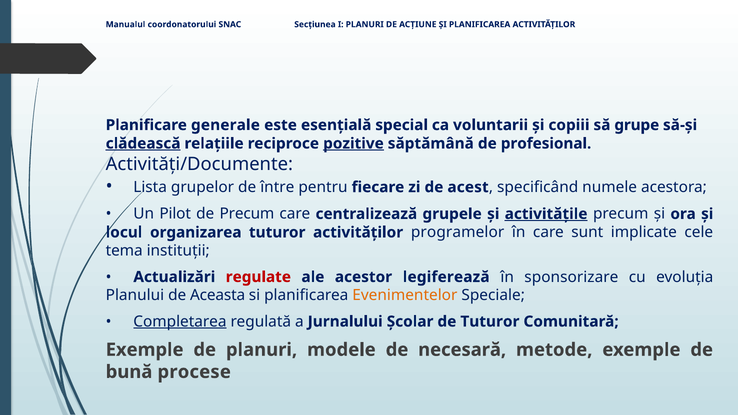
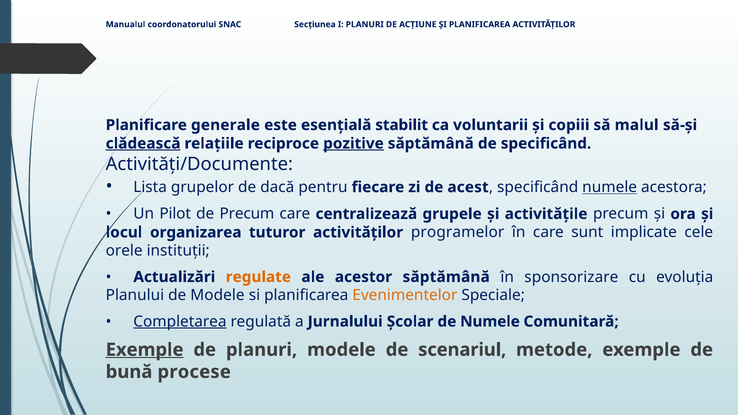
special: special -> stabilit
grupe: grupe -> malul
de profesional: profesional -> specificând
între: între -> dacă
numele at (610, 187) underline: none -> present
activitățile underline: present -> none
tema: tema -> orele
regulate colour: red -> orange
acestor legiferează: legiferează -> săptămână
de Aceasta: Aceasta -> Modele
de Tuturor: Tuturor -> Numele
Exemple at (145, 350) underline: none -> present
necesară: necesară -> scenariul
